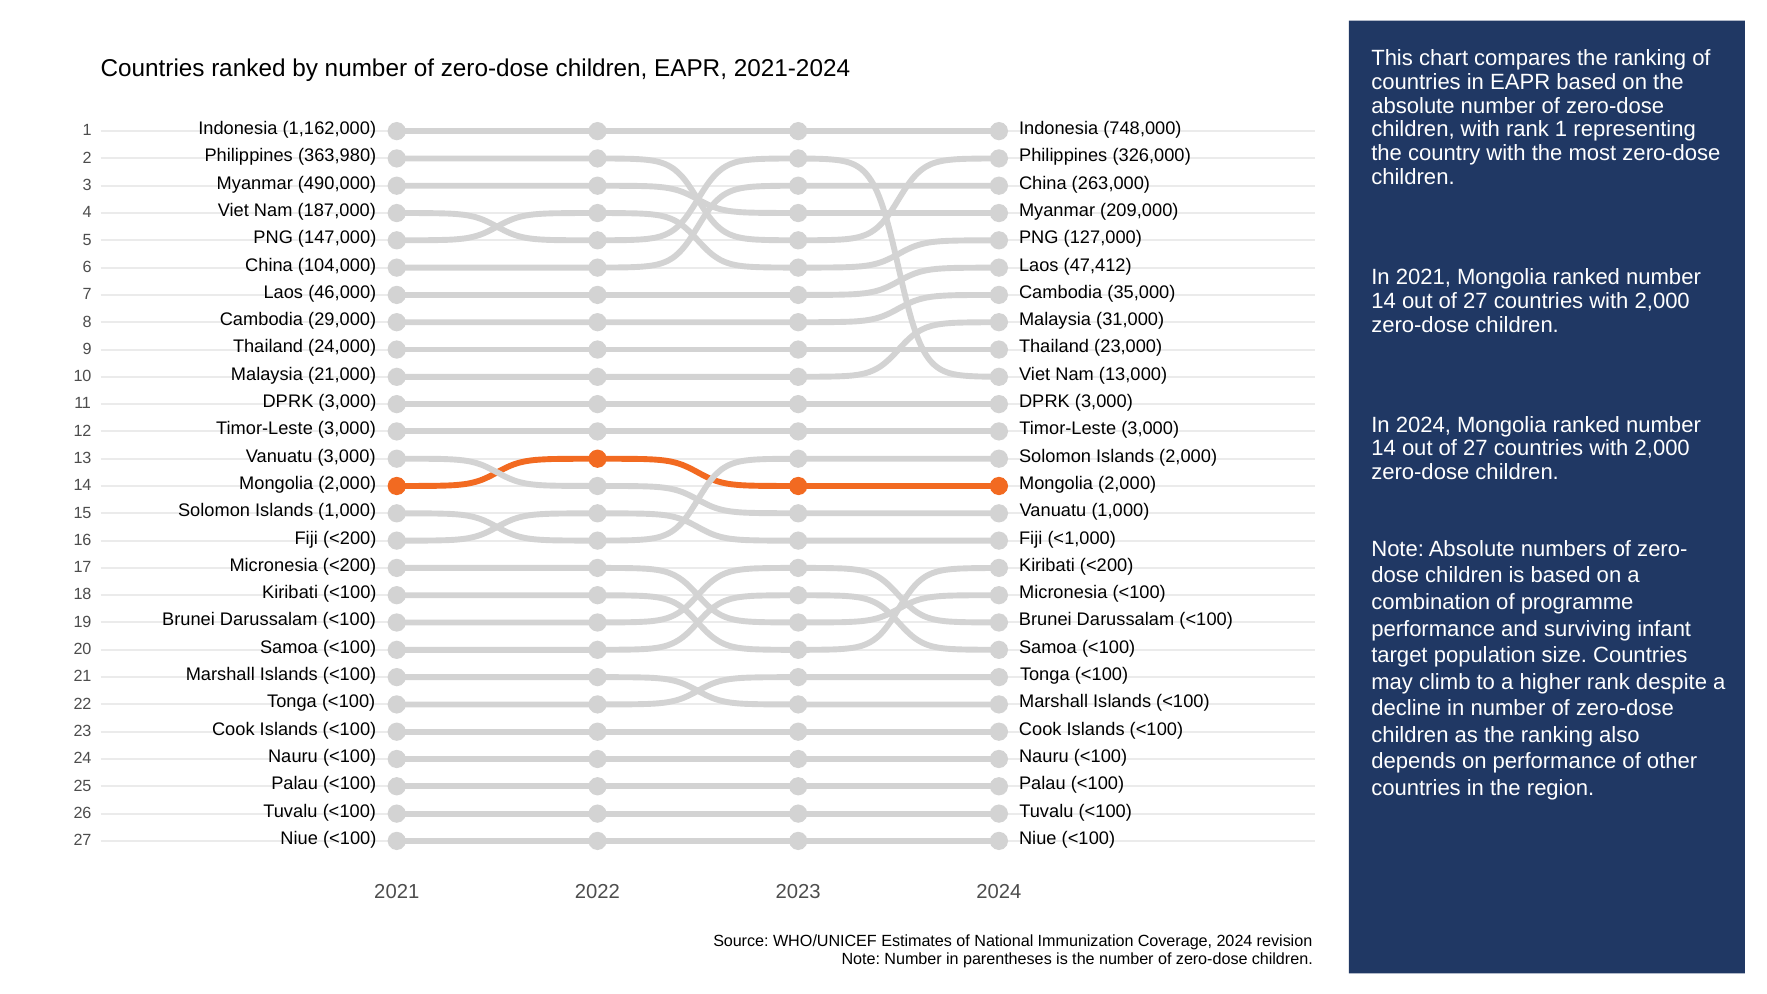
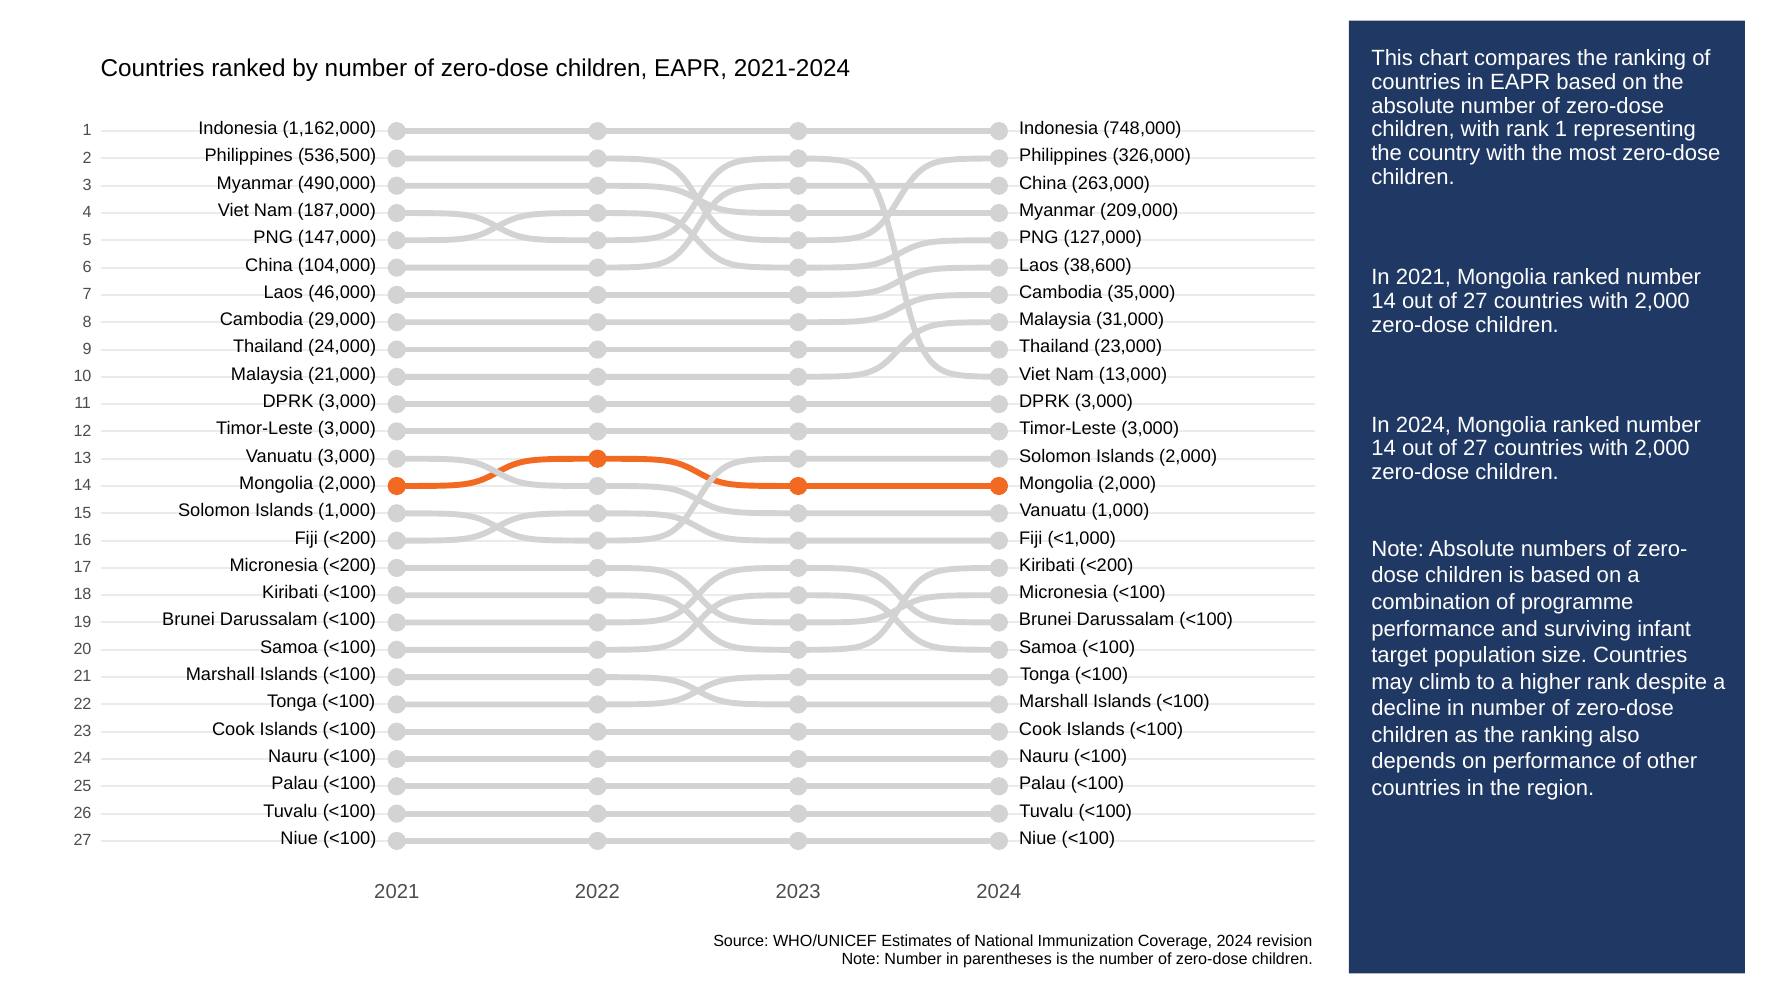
363,980: 363,980 -> 536,500
47,412: 47,412 -> 38,600
